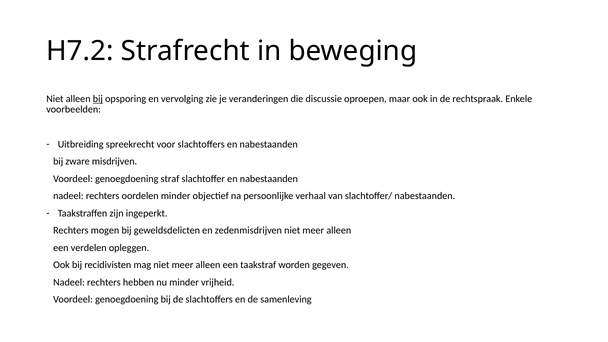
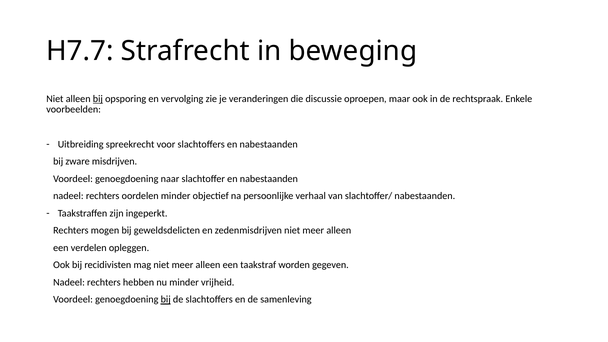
H7.2: H7.2 -> H7.7
straf: straf -> naar
bij at (166, 300) underline: none -> present
